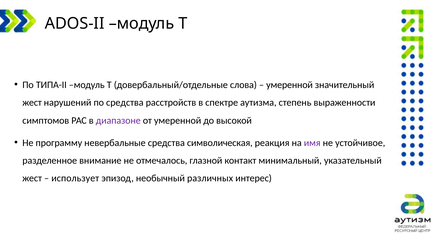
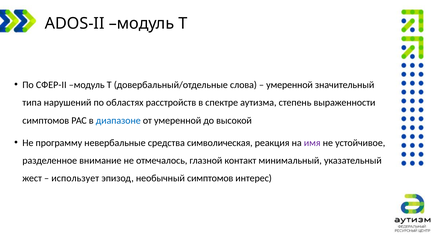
ТИПА-II: ТИПА-II -> СФЕР-II
жест at (32, 102): жест -> типа
по средства: средства -> областях
диапазоне colour: purple -> blue
необычный различных: различных -> симптомов
